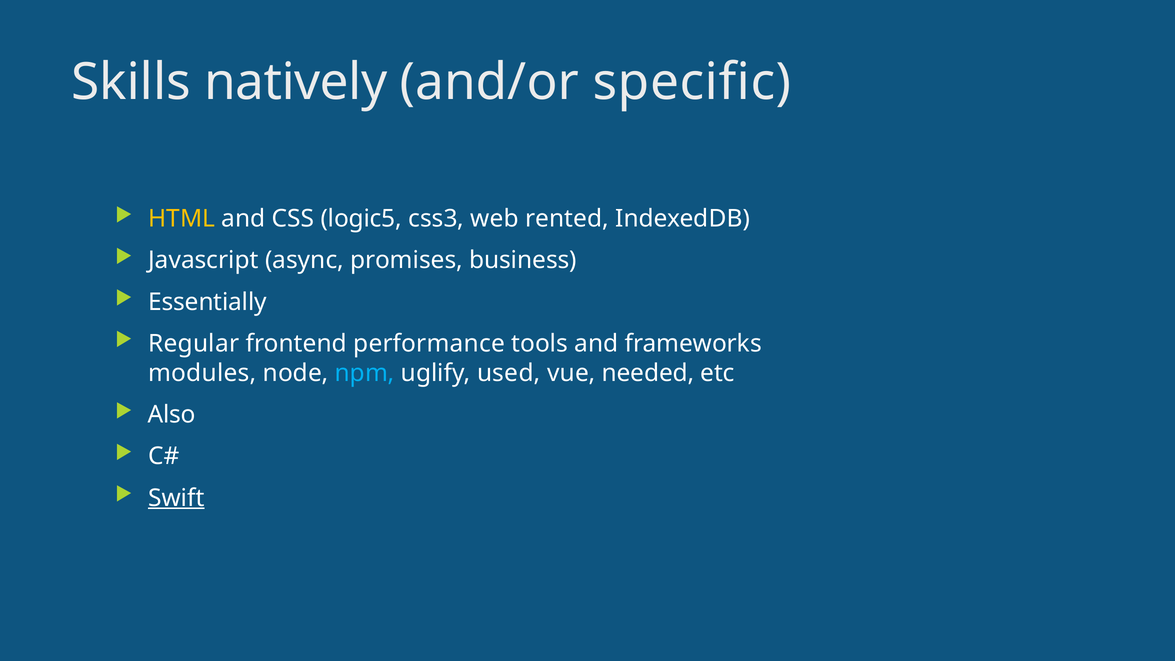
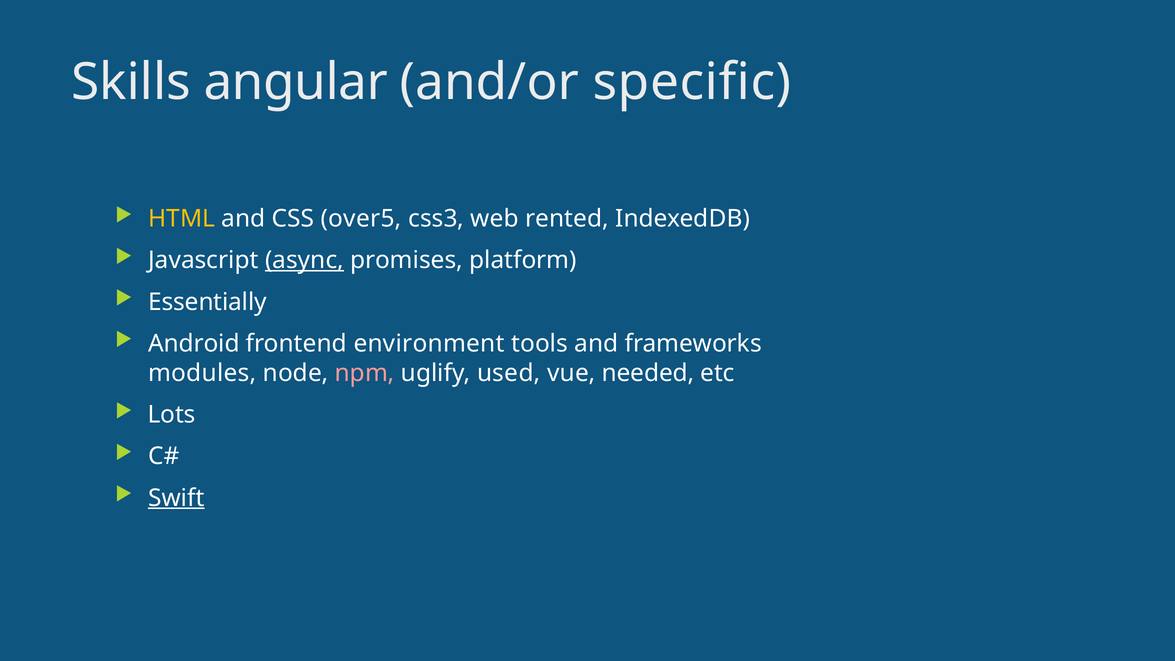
natively: natively -> angular
logic5: logic5 -> over5
async underline: none -> present
business: business -> platform
Regular: Regular -> Android
performance: performance -> environment
npm colour: light blue -> pink
Also: Also -> Lots
